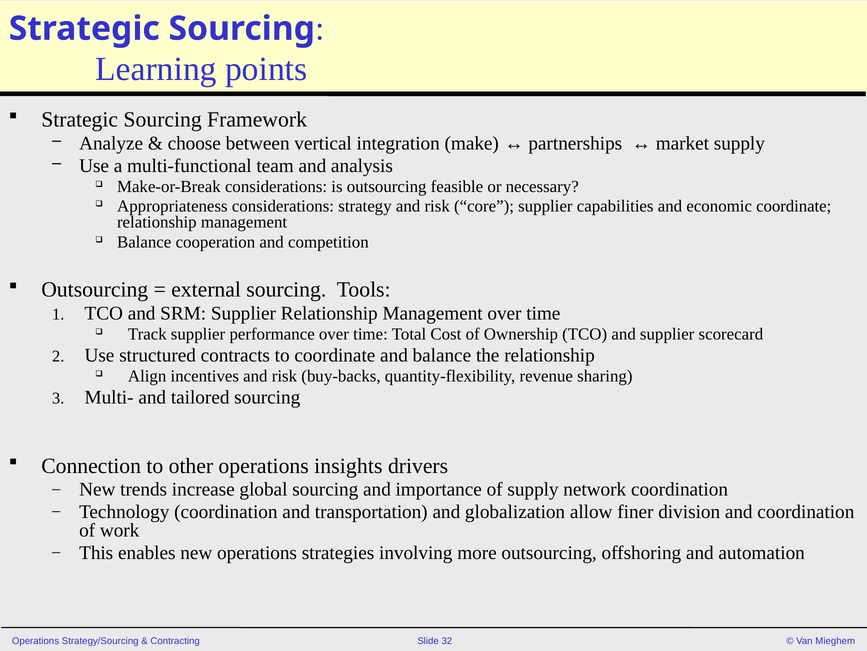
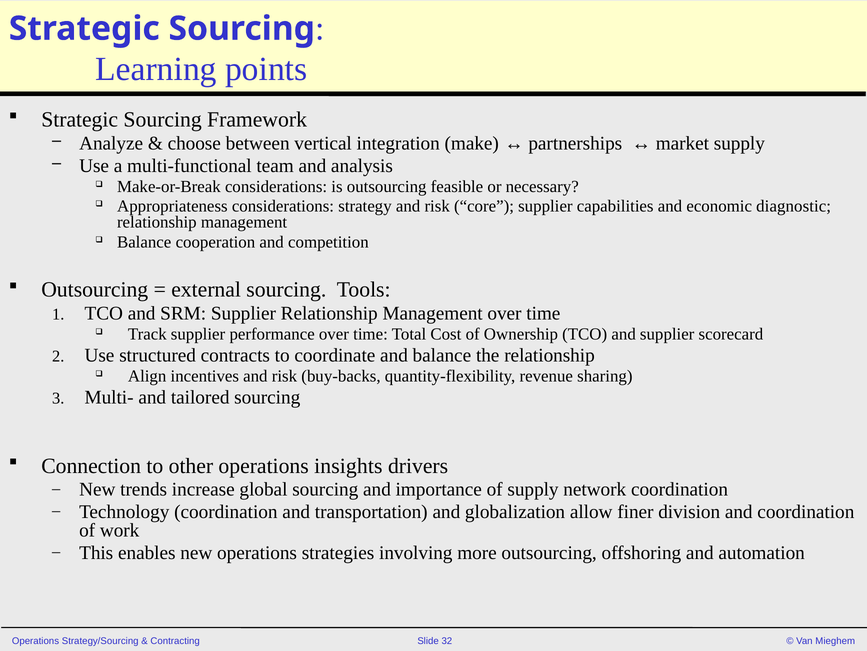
economic coordinate: coordinate -> diagnostic
